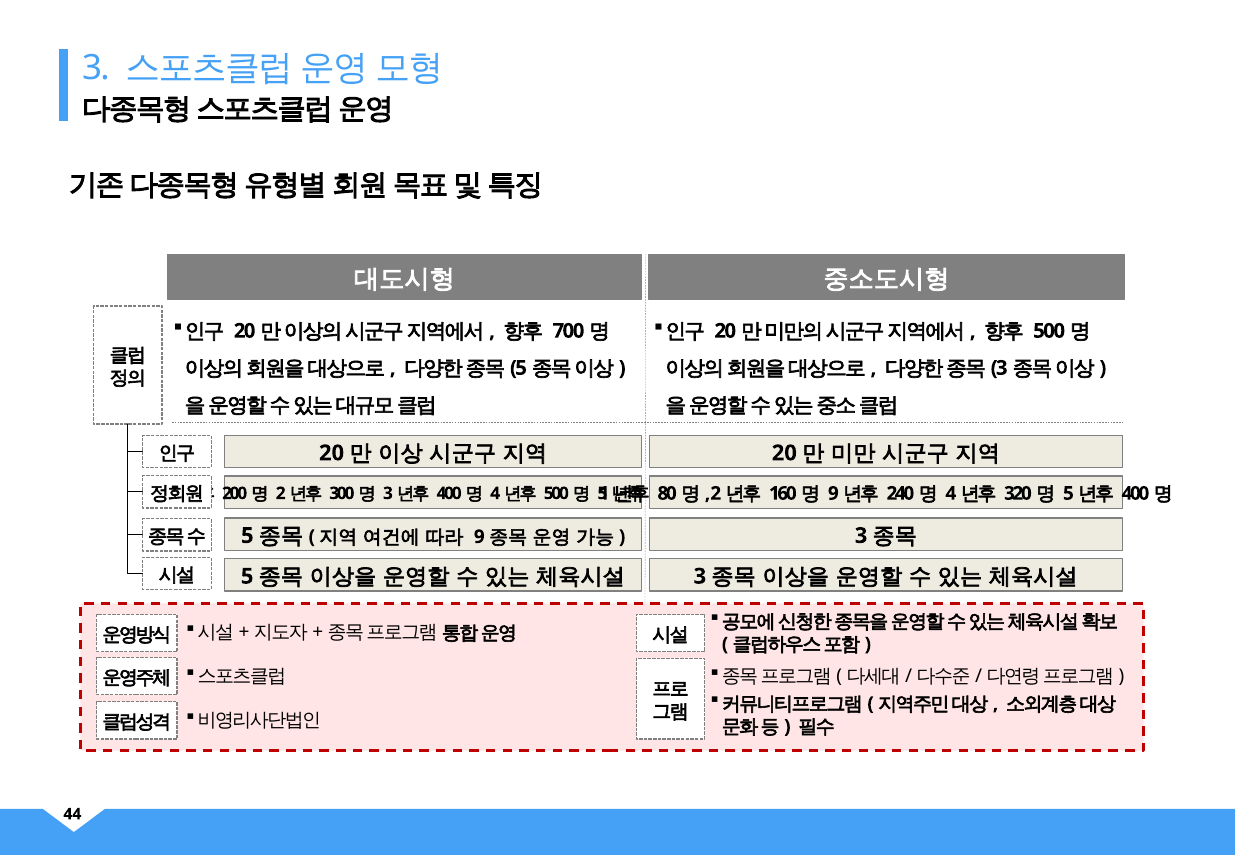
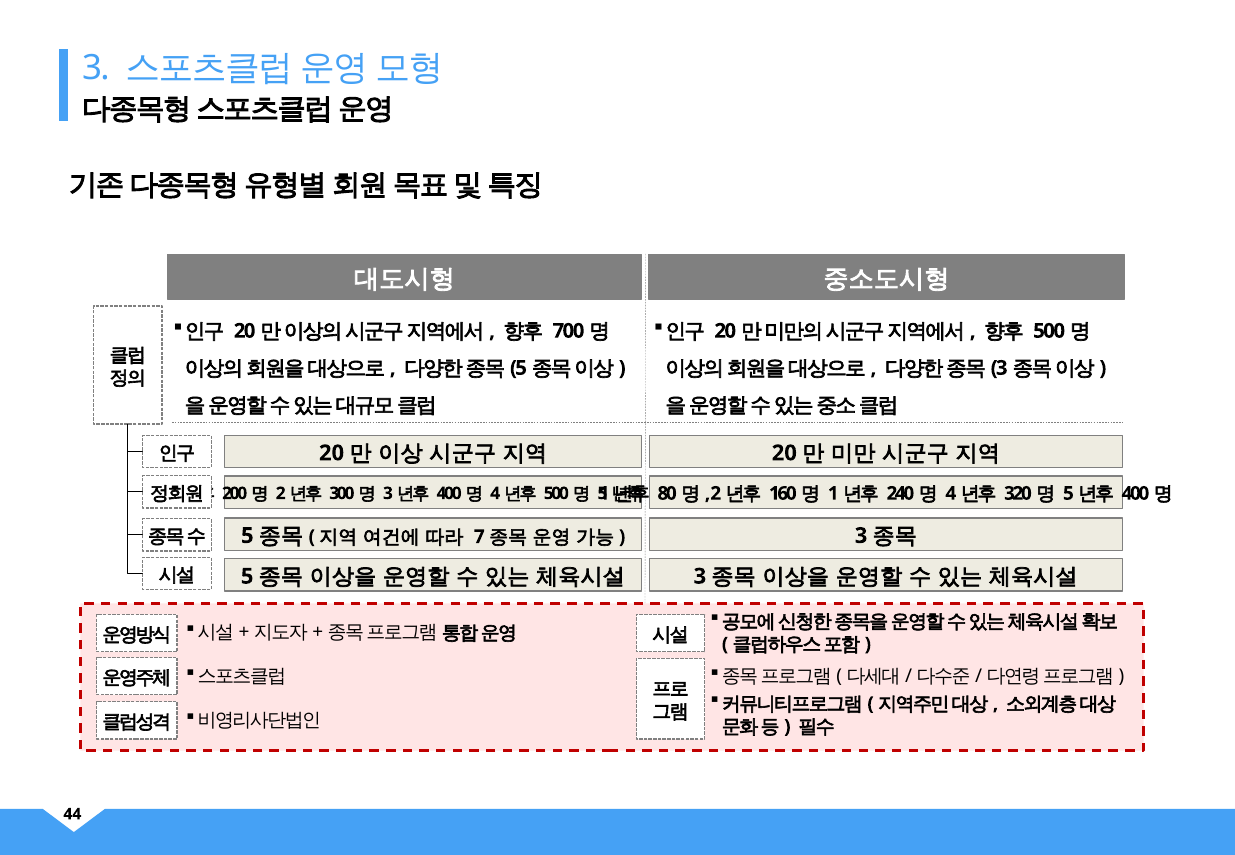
9 at (833, 493): 9 -> 1
9 at (479, 537): 9 -> 7
